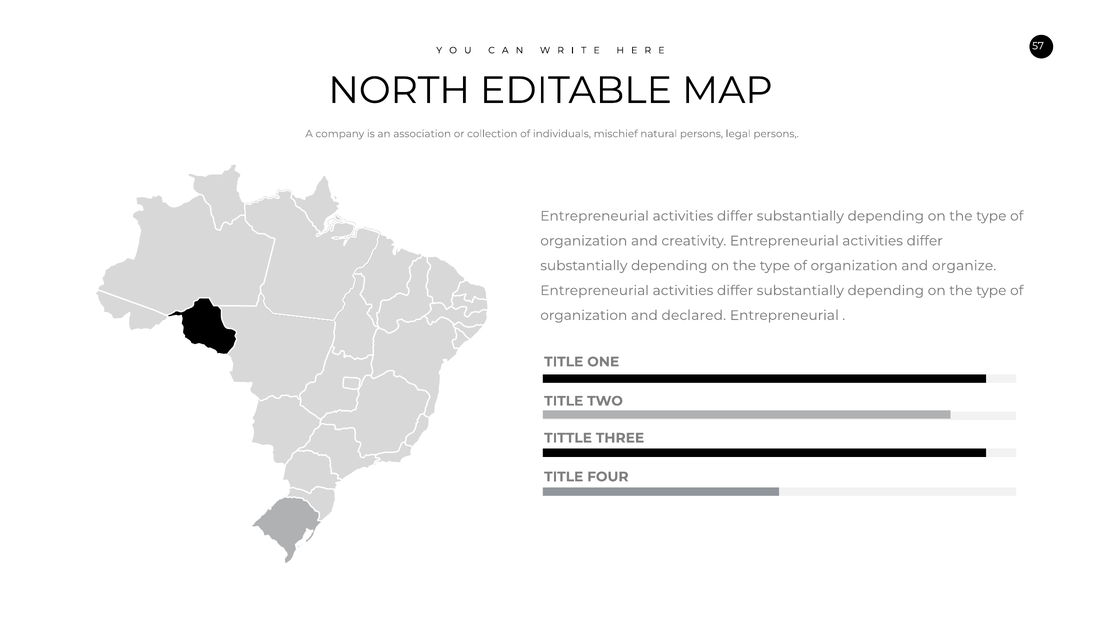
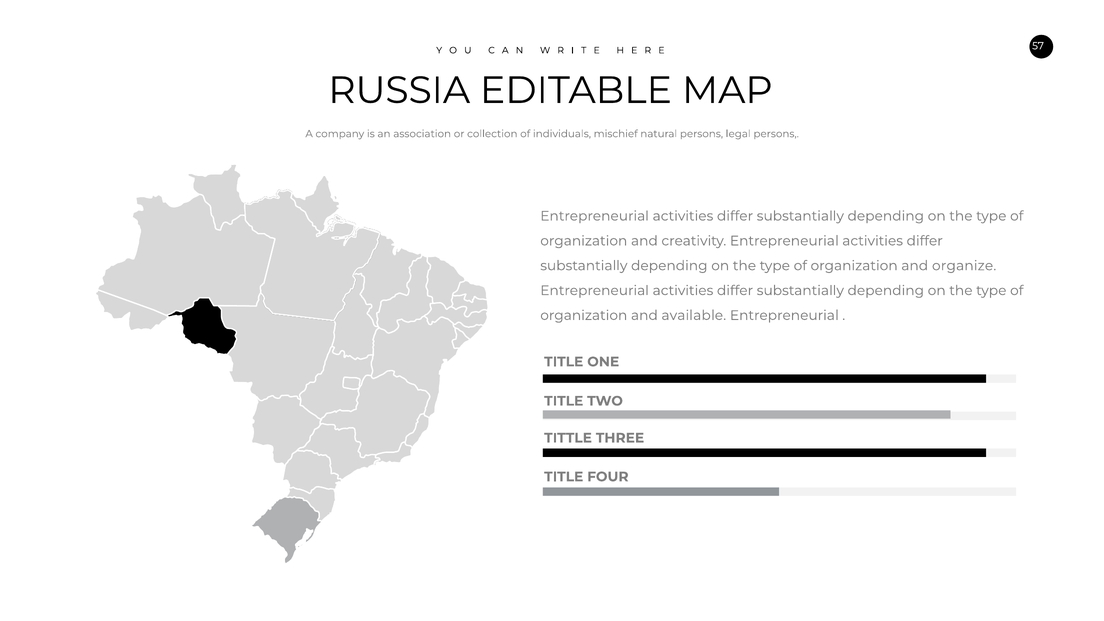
NORTH: NORTH -> RUSSIA
declared: declared -> available
